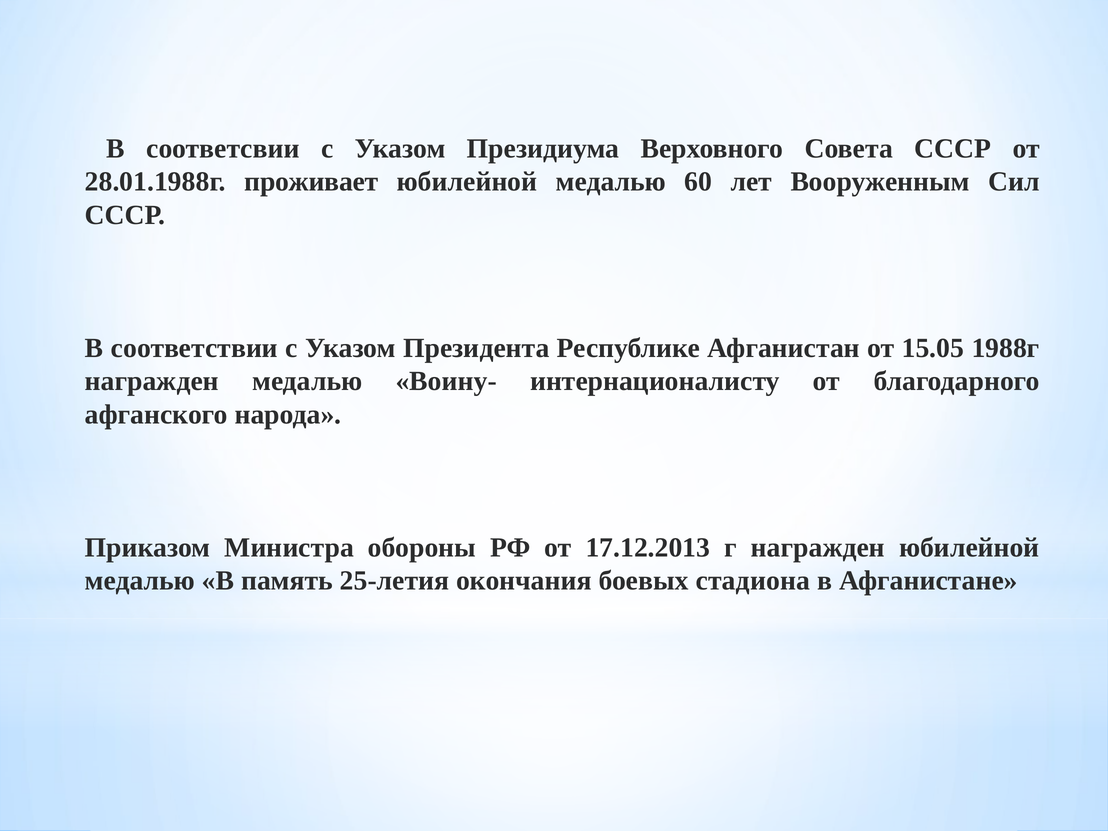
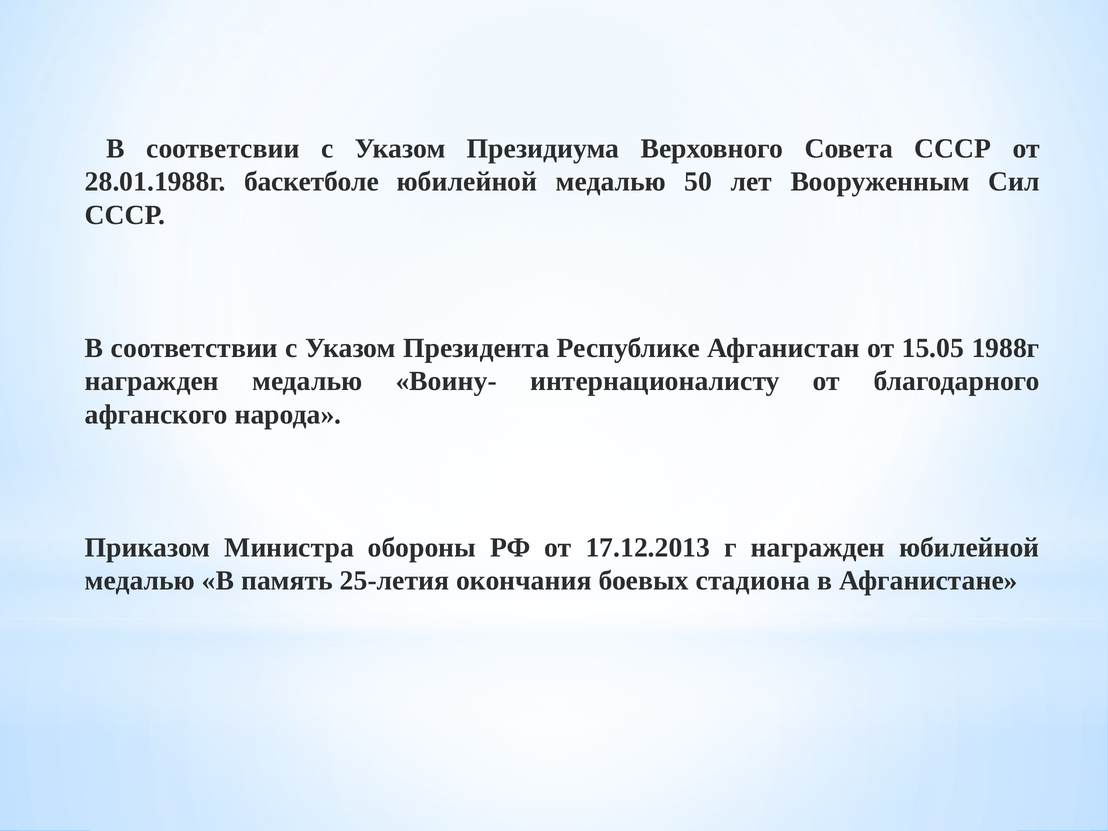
проживает: проживает -> баскетболе
60: 60 -> 50
